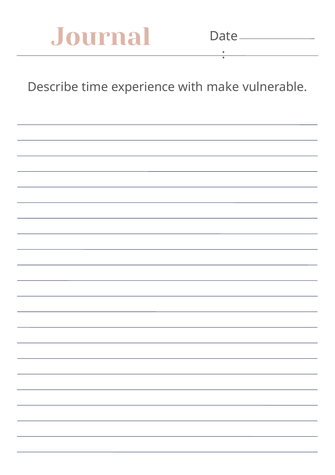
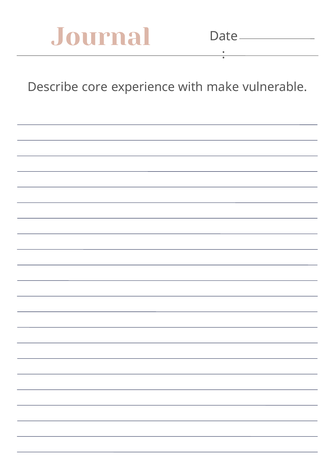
time: time -> core
